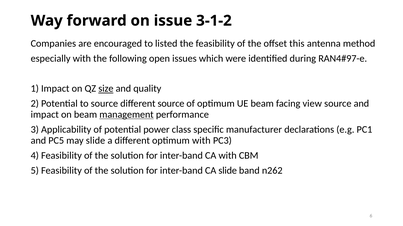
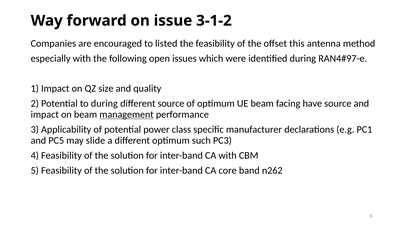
size underline: present -> none
to source: source -> during
view: view -> have
optimum with: with -> such
CA slide: slide -> core
